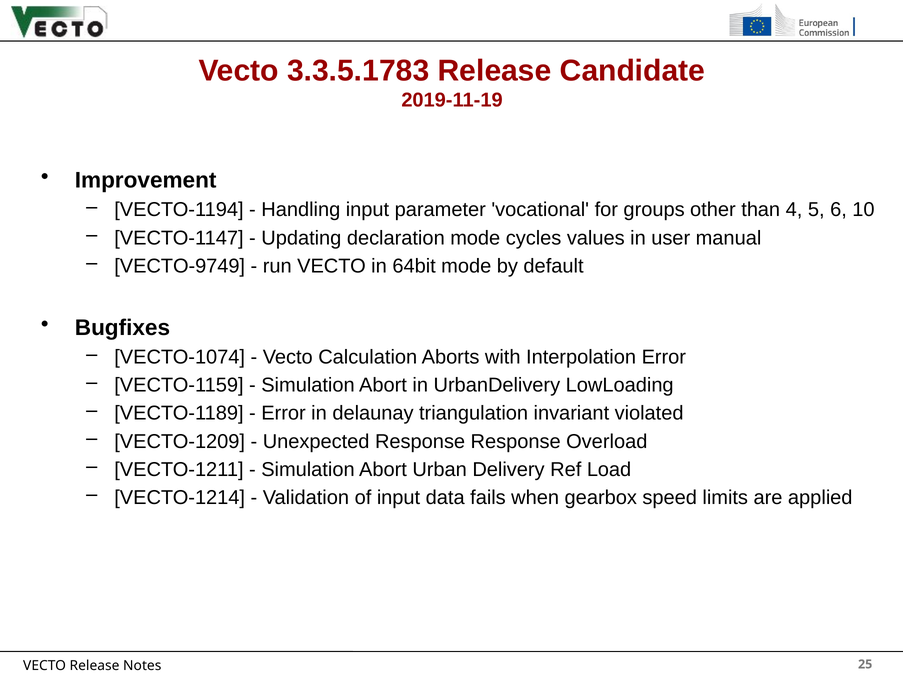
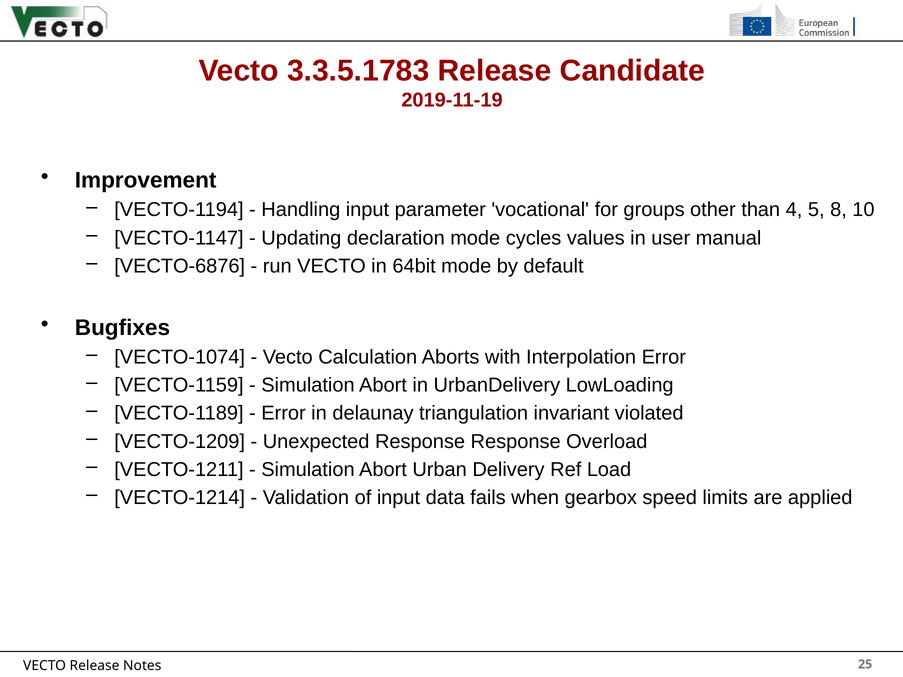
6: 6 -> 8
VECTO-9749: VECTO-9749 -> VECTO-6876
